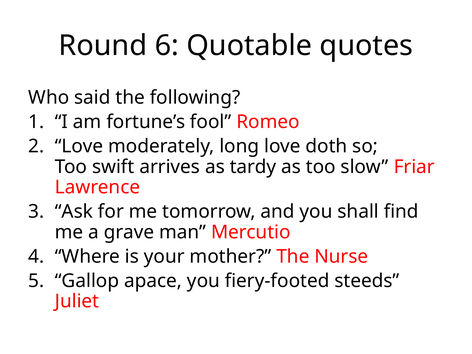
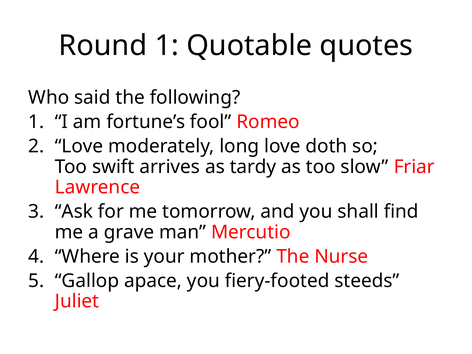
Round 6: 6 -> 1
